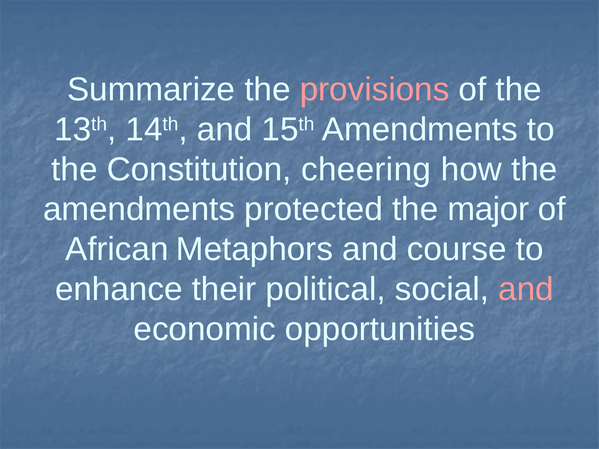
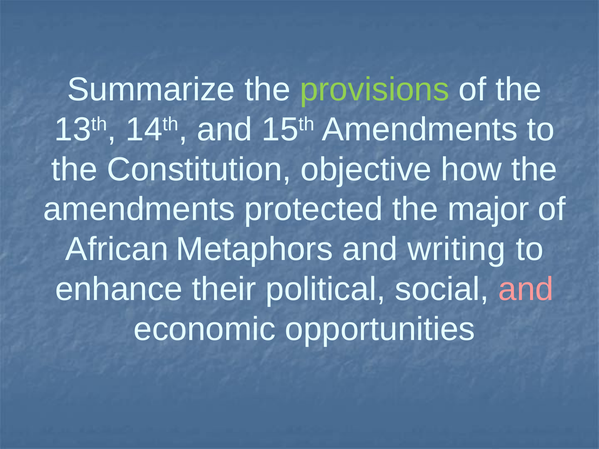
provisions colour: pink -> light green
cheering: cheering -> objective
course: course -> writing
